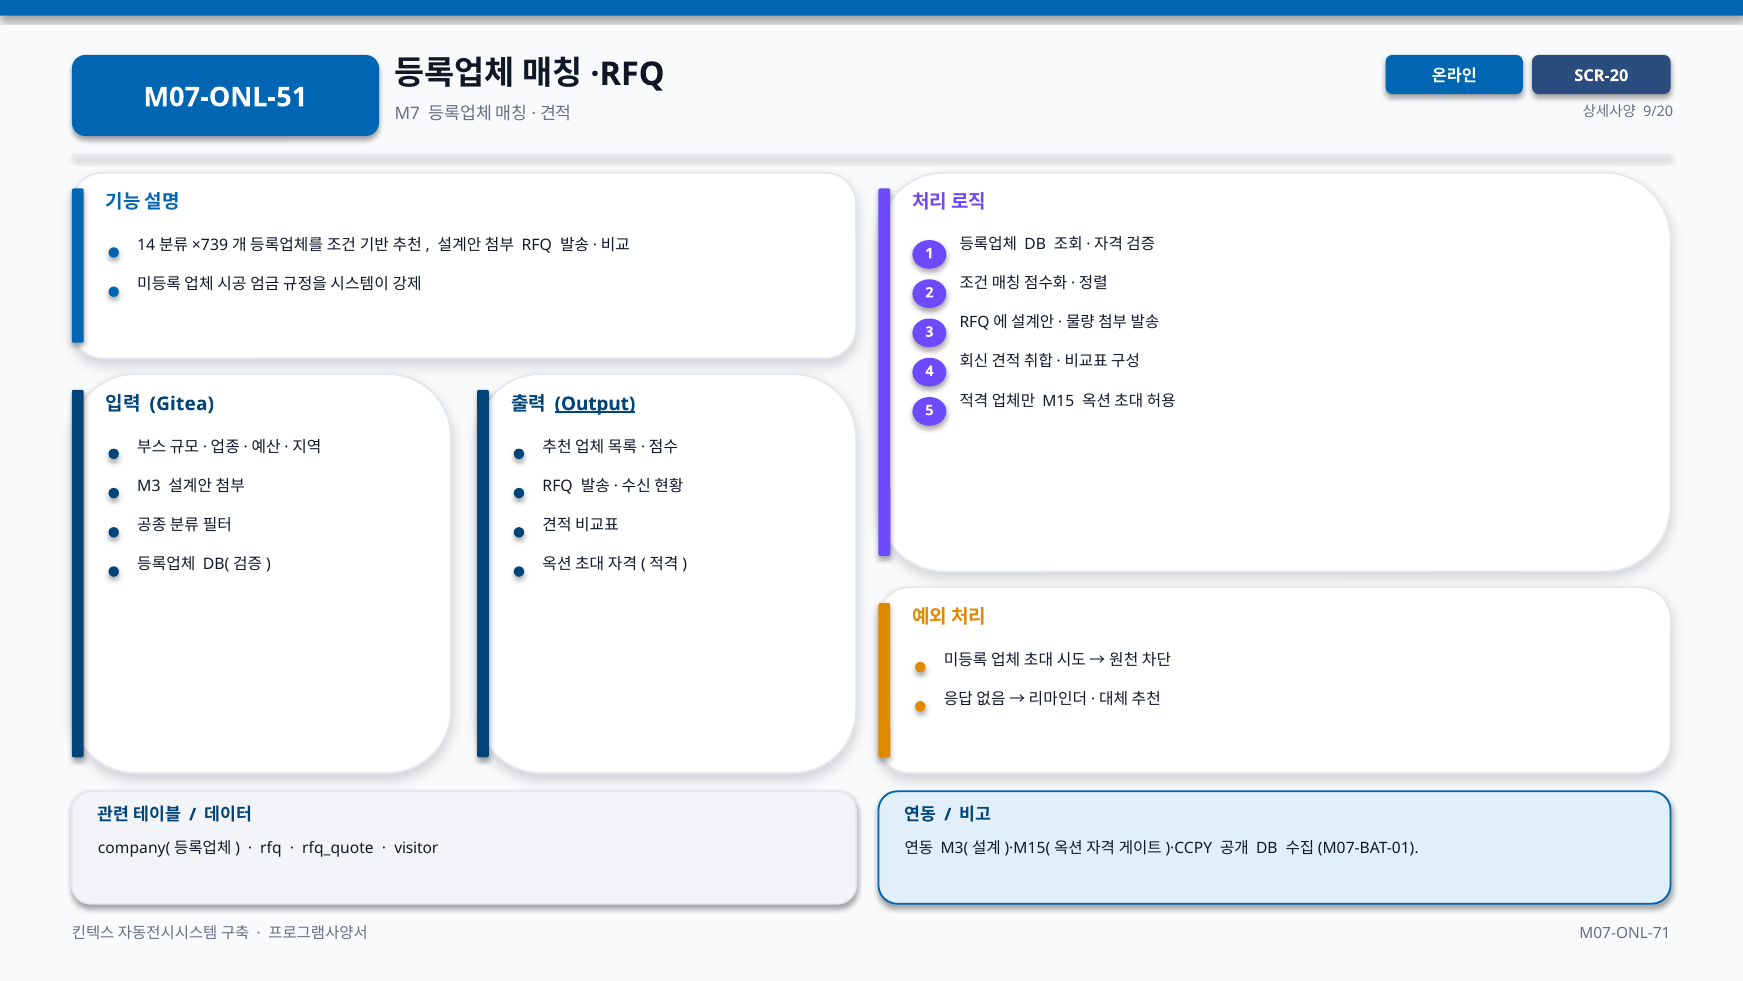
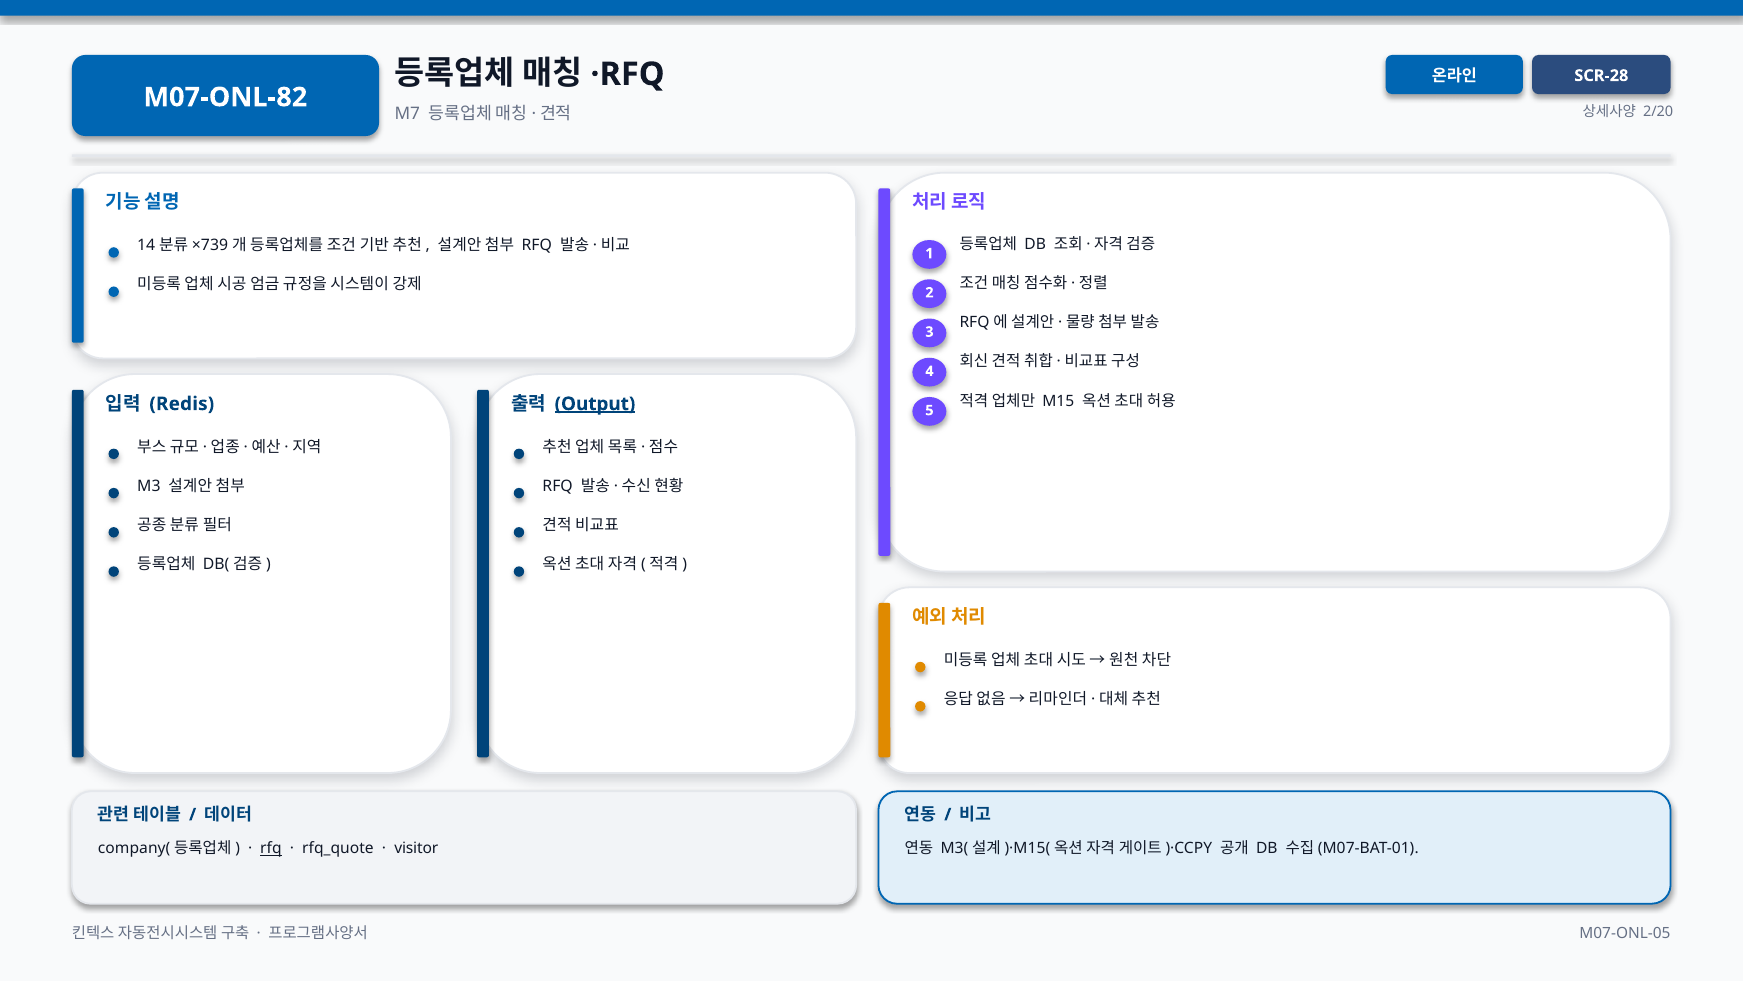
SCR-20: SCR-20 -> SCR-28
M07-ONL-51: M07-ONL-51 -> M07-ONL-82
9/20: 9/20 -> 2/20
Gitea: Gitea -> Redis
rfq at (271, 848) underline: none -> present
M07-ONL-71: M07-ONL-71 -> M07-ONL-05
